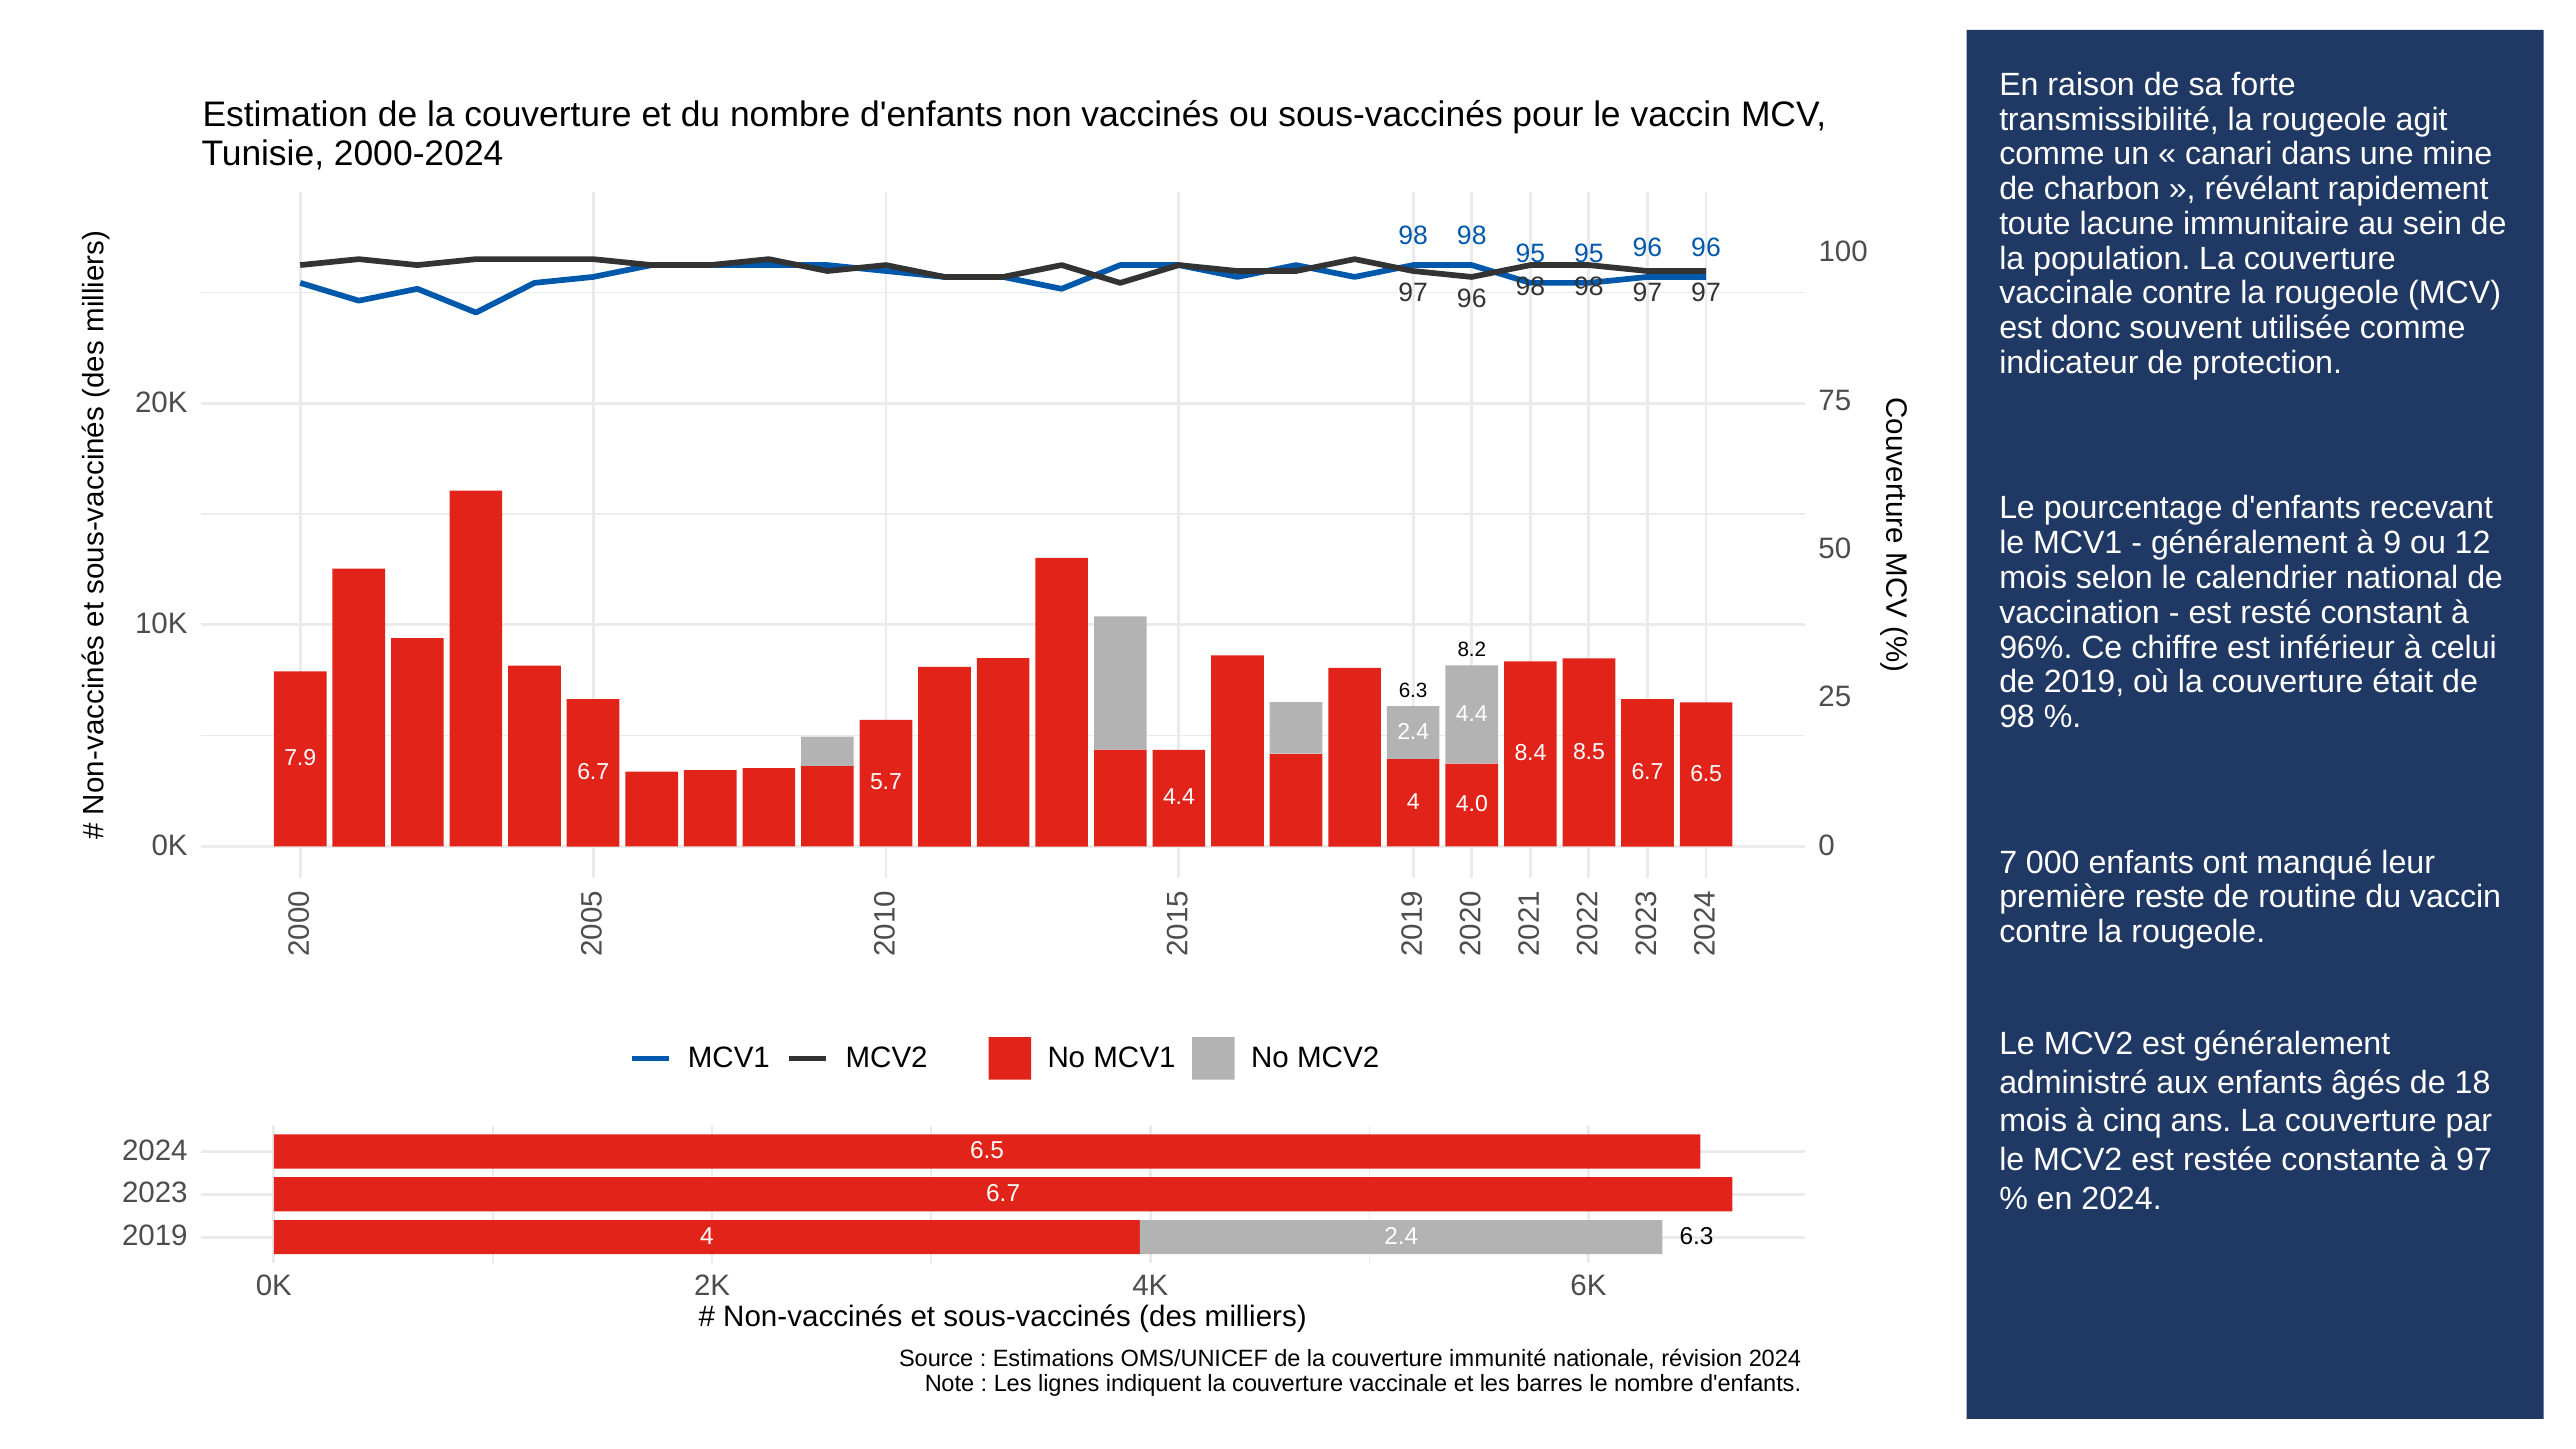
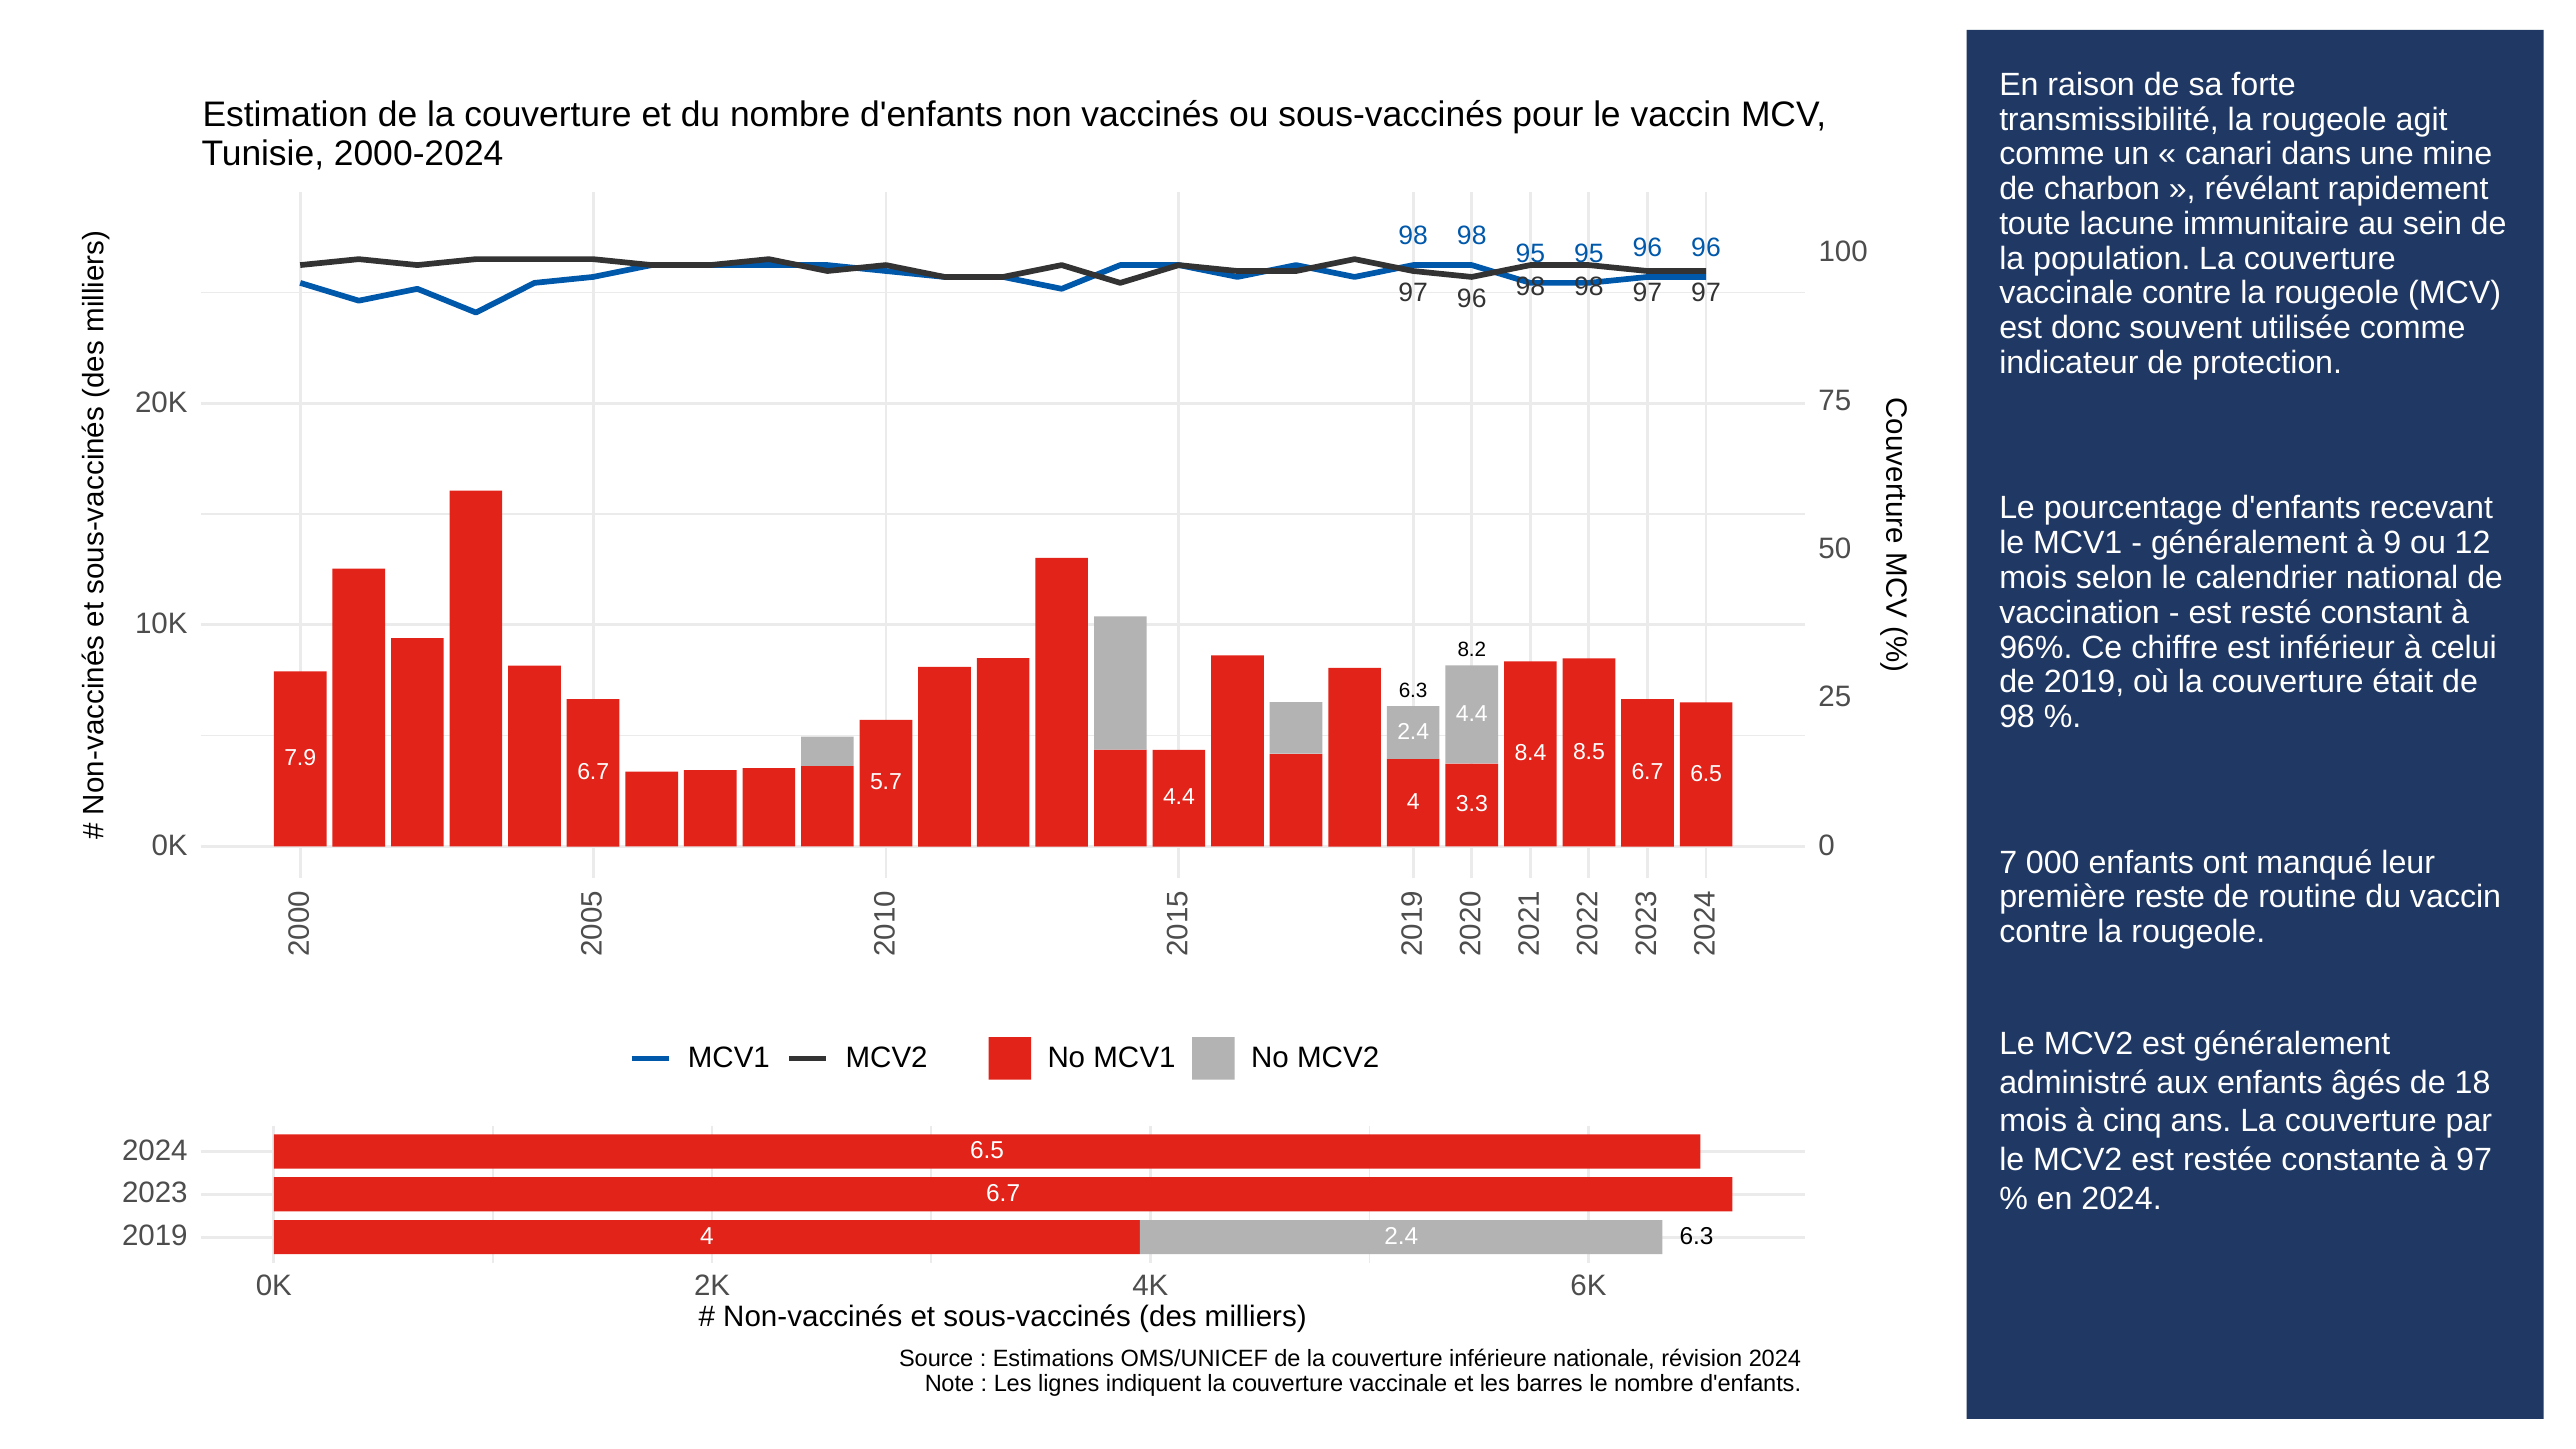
4.0: 4.0 -> 3.3
immunité: immunité -> inférieure
